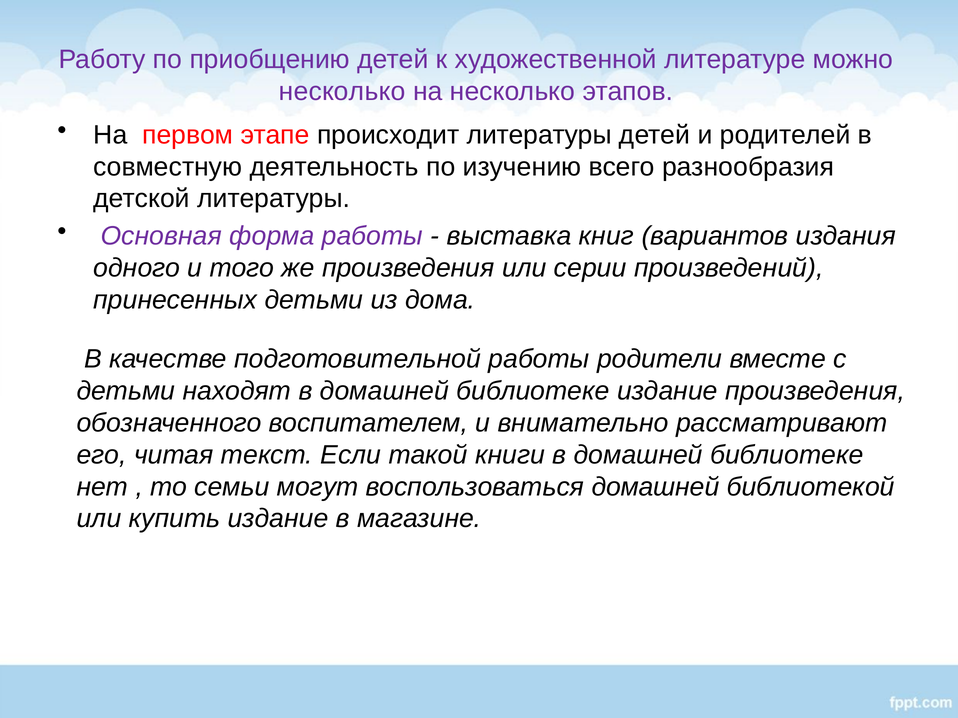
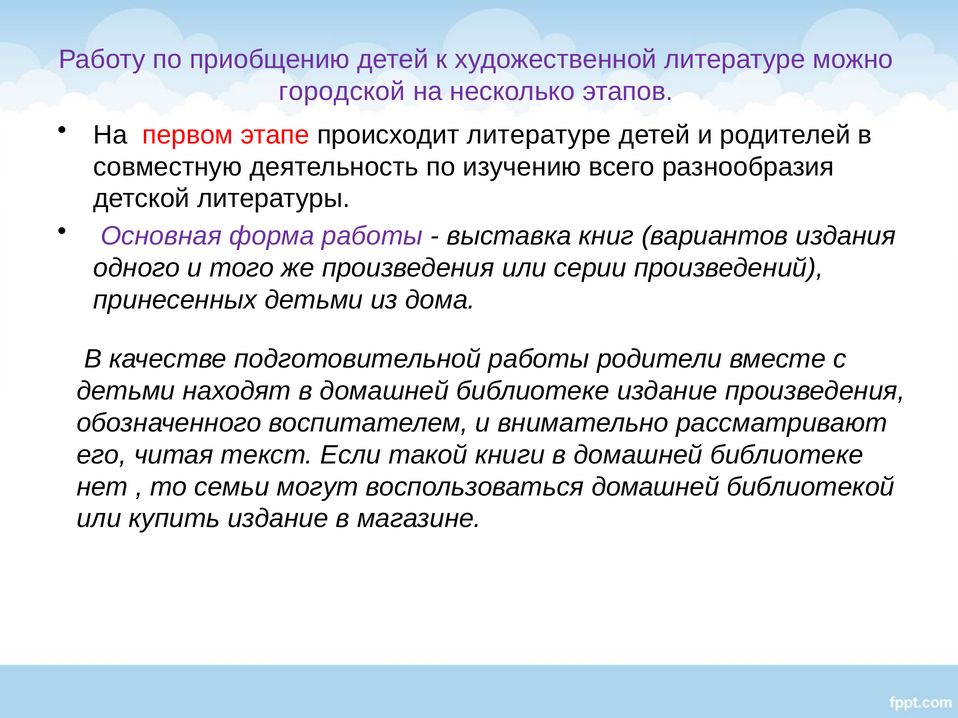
несколько at (342, 92): несколько -> городской
происходит литературы: литературы -> литературе
